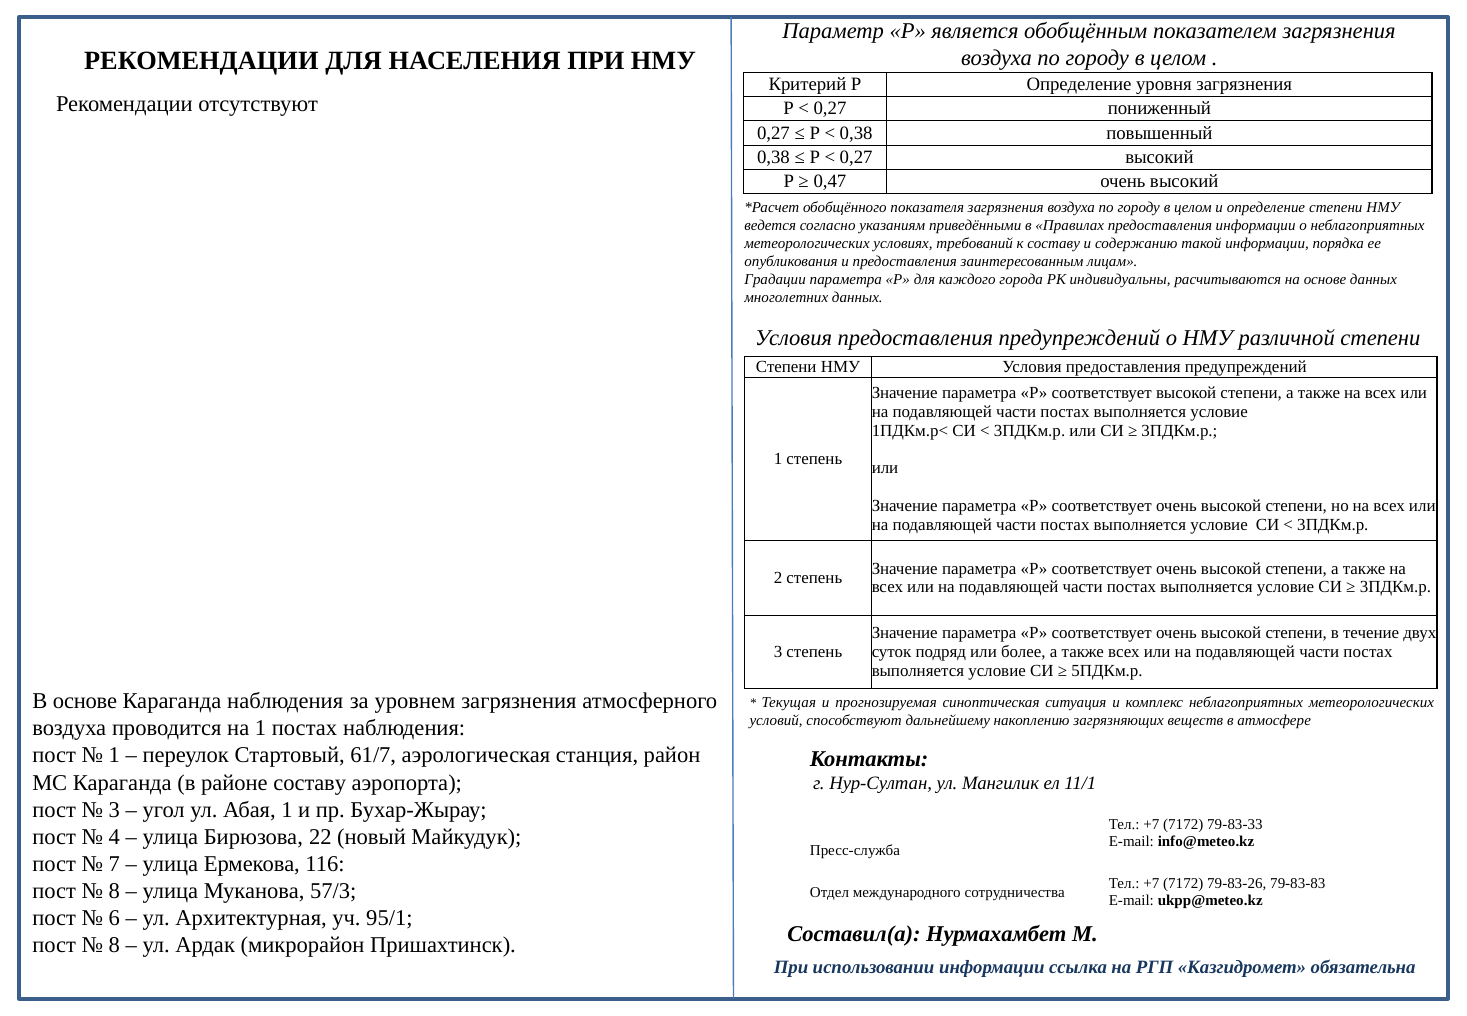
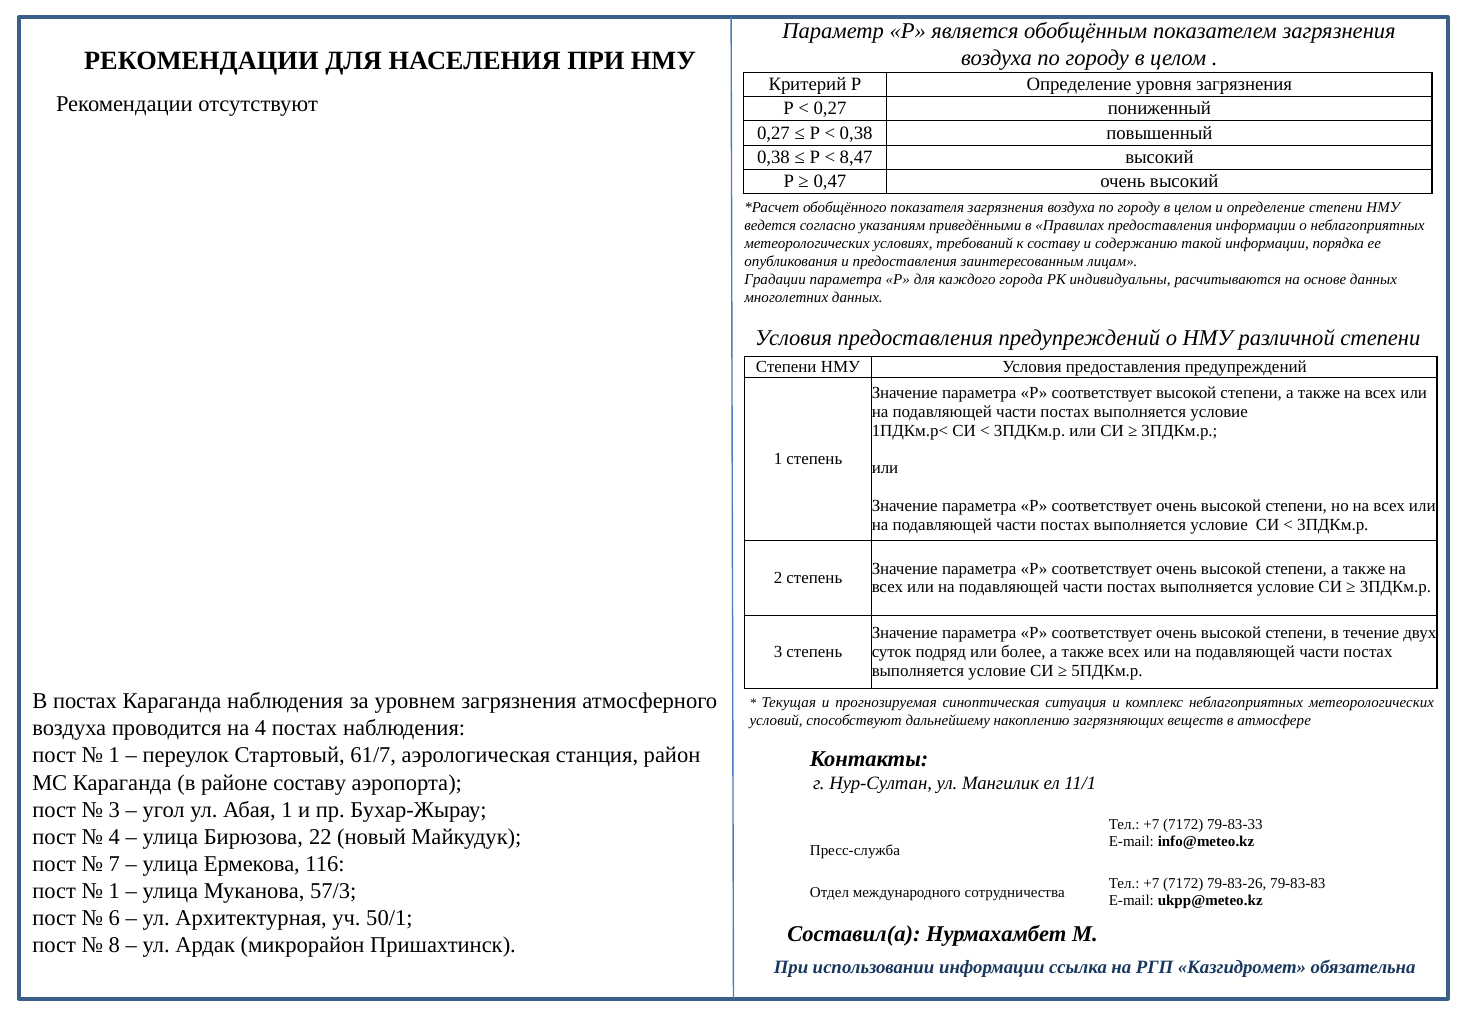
0,27 at (856, 157): 0,27 -> 8,47
В основе: основе -> постах
на 1: 1 -> 4
8 at (114, 891): 8 -> 1
95/1: 95/1 -> 50/1
